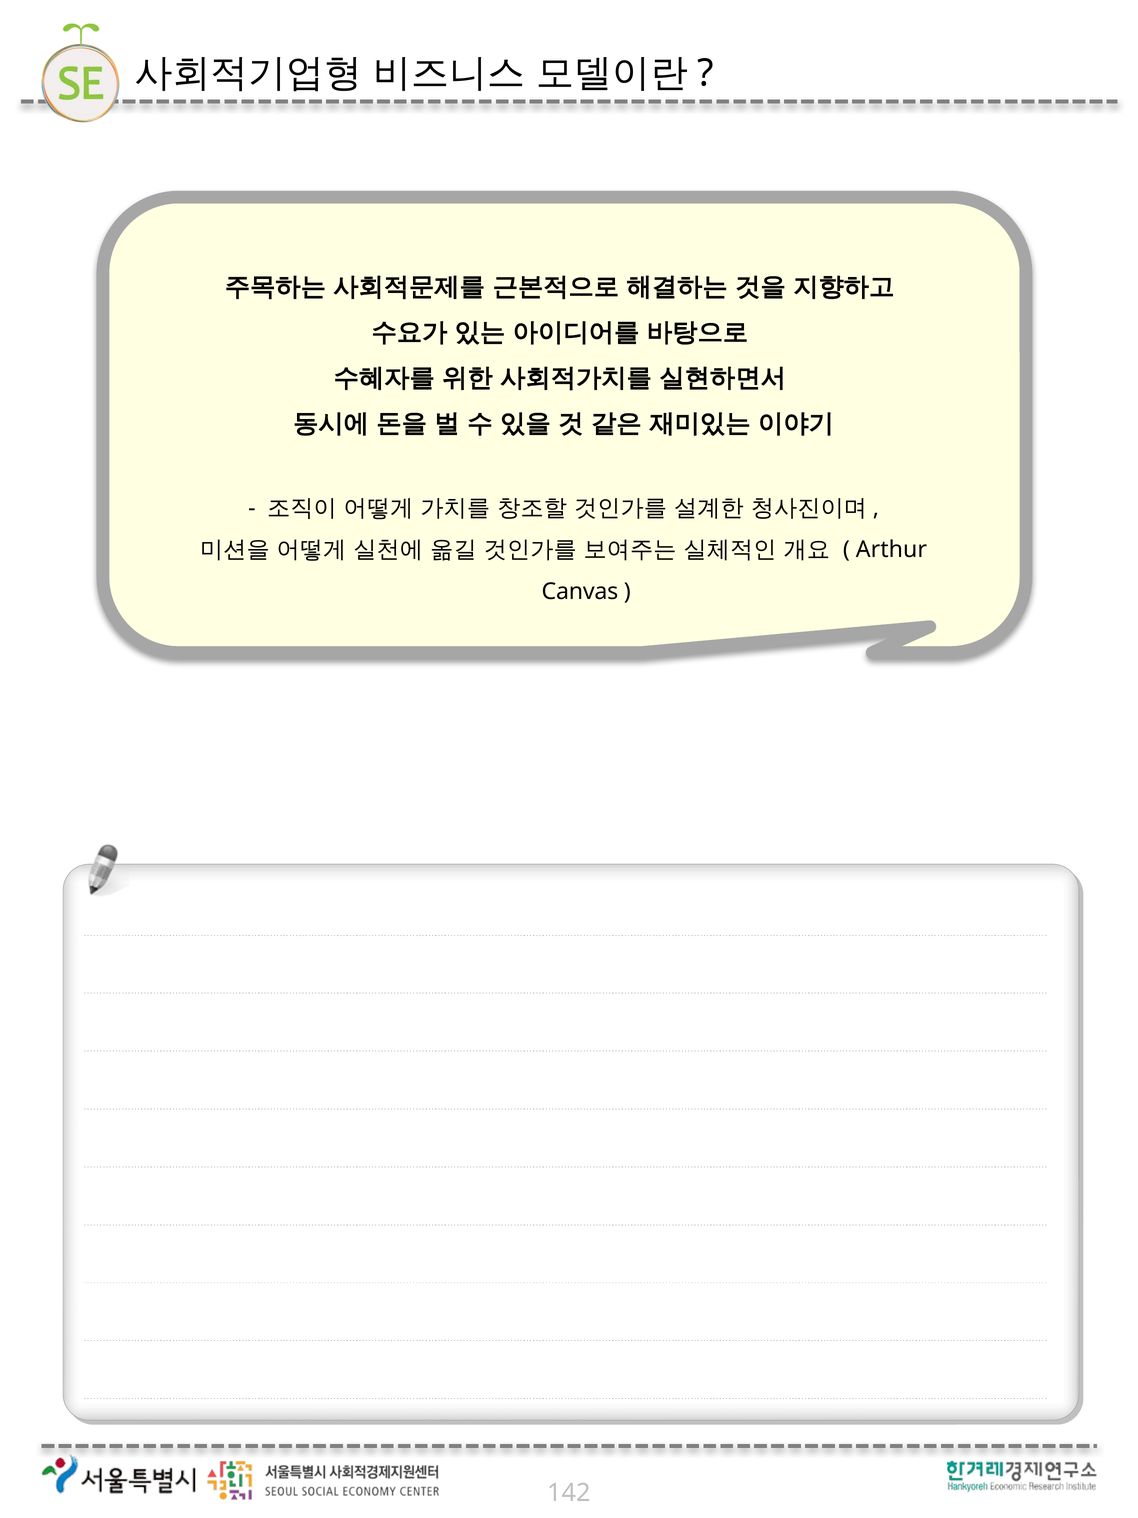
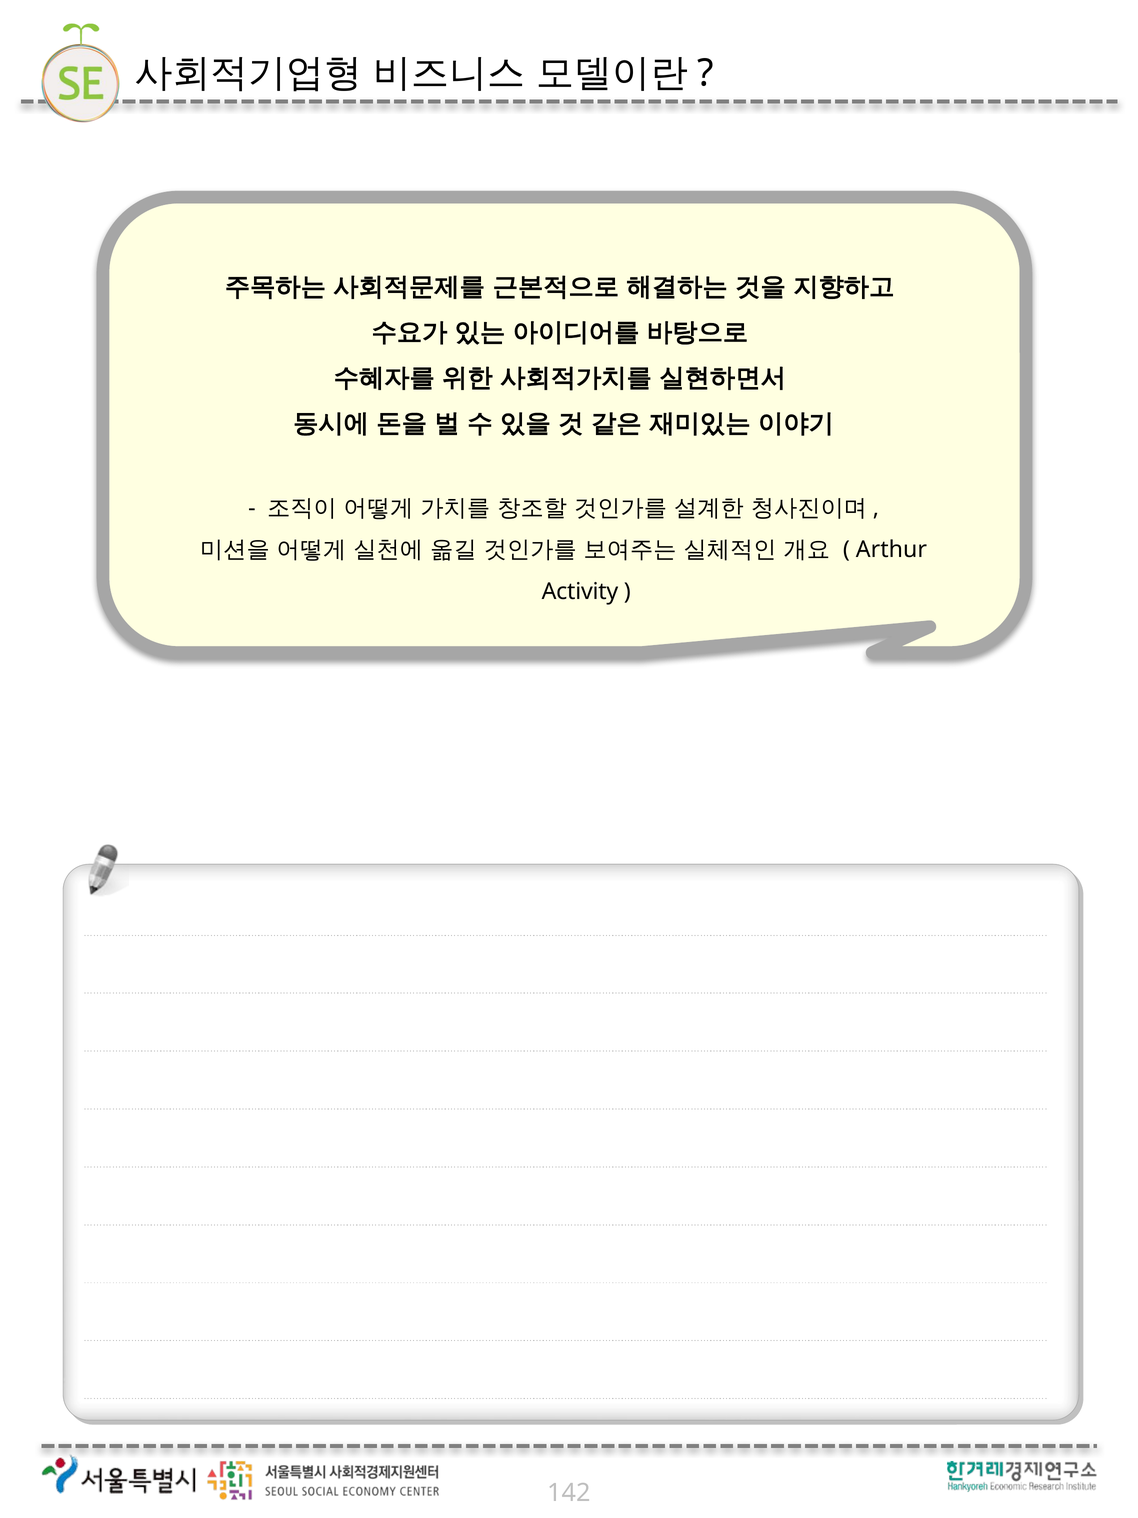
Canvas: Canvas -> Activity
